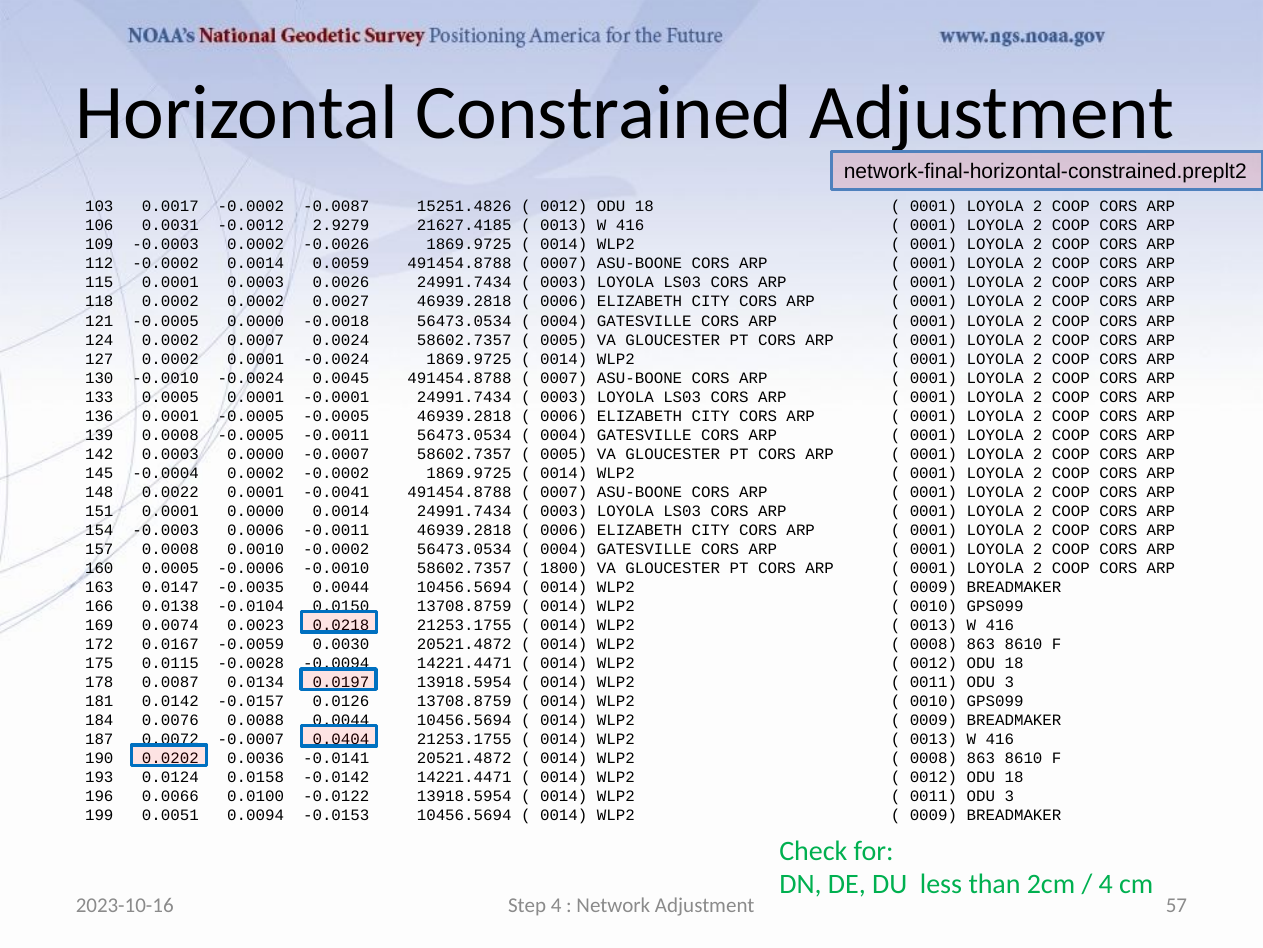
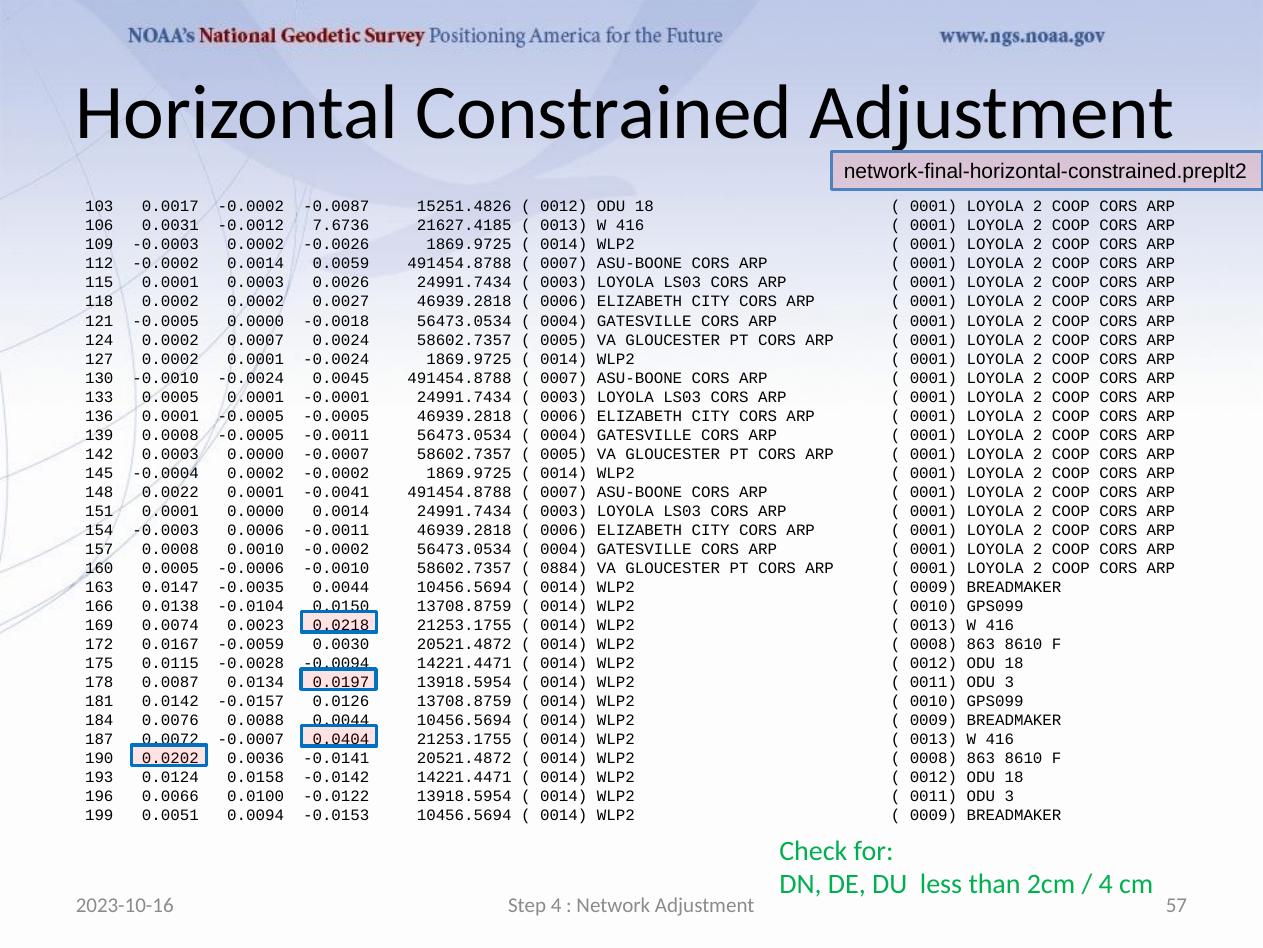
2.9279: 2.9279 -> 7.6736
1800: 1800 -> 0884
